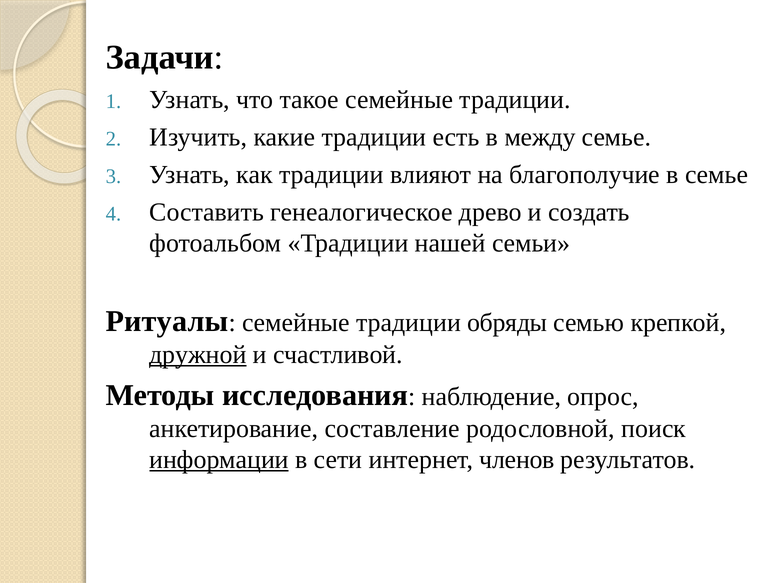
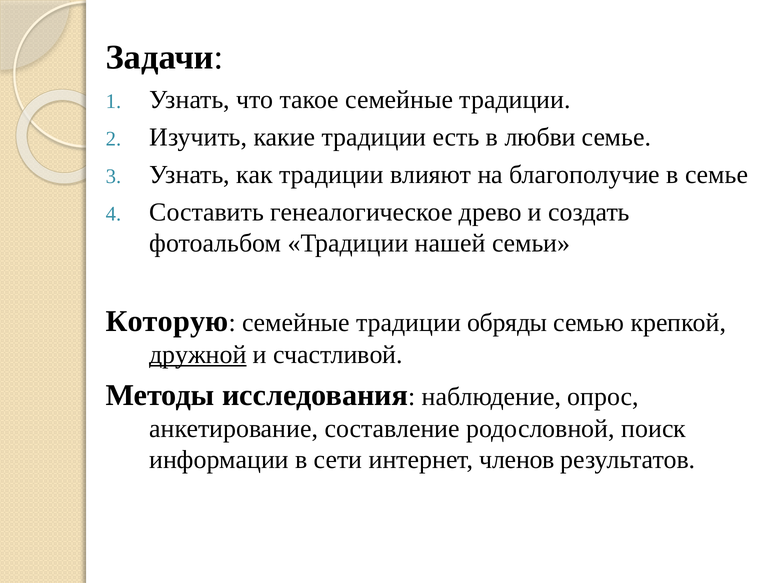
между: между -> любви
Ритуалы: Ритуалы -> Которую
информации underline: present -> none
